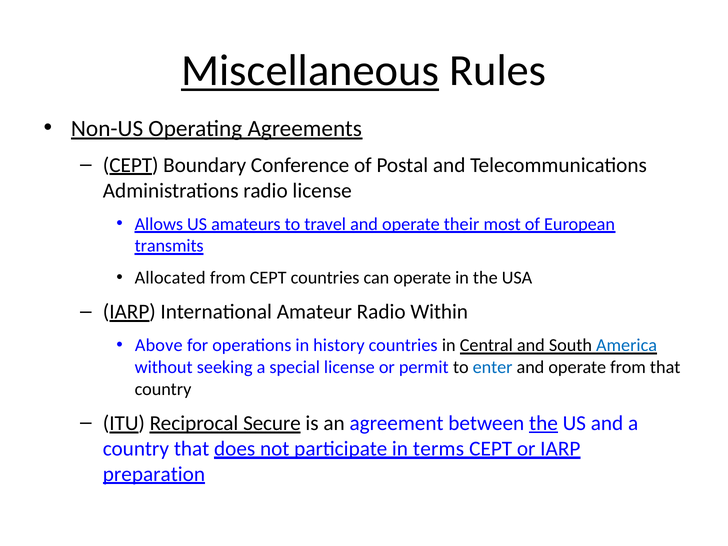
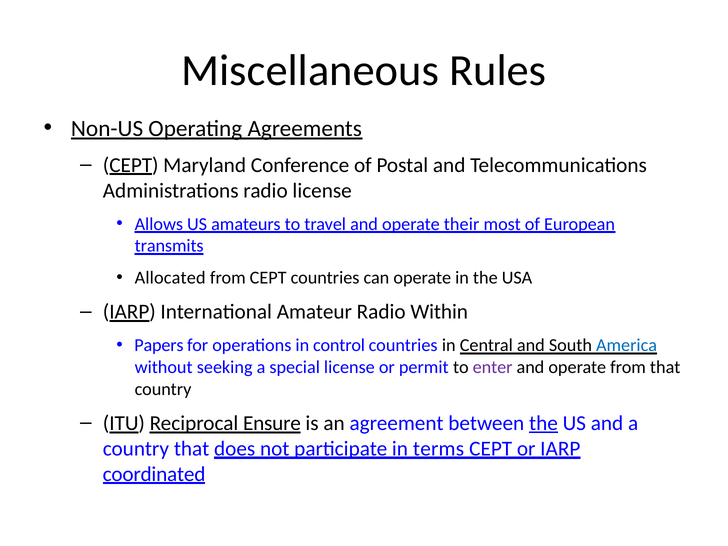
Miscellaneous underline: present -> none
Boundary: Boundary -> Maryland
Above: Above -> Papers
history: history -> control
enter colour: blue -> purple
Secure: Secure -> Ensure
preparation: preparation -> coordinated
